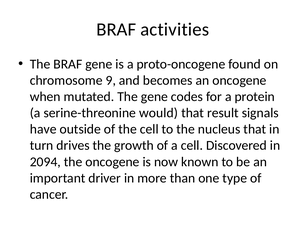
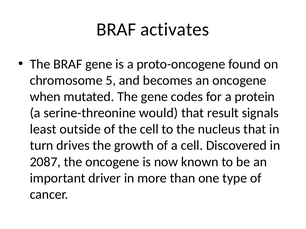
activities: activities -> activates
9: 9 -> 5
have: have -> least
2094: 2094 -> 2087
